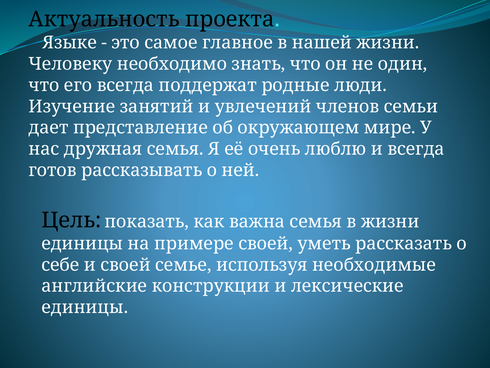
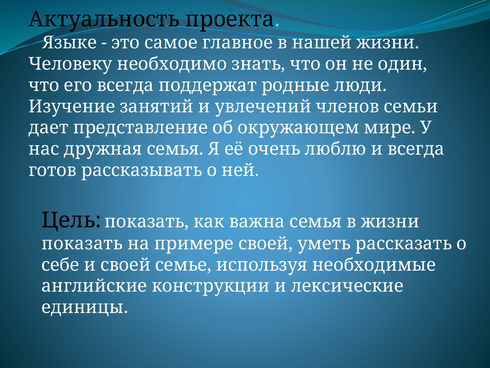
единицы at (82, 243): единицы -> показать
